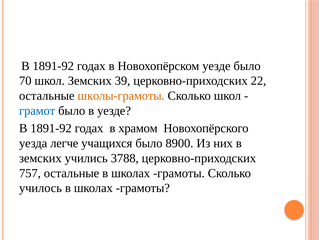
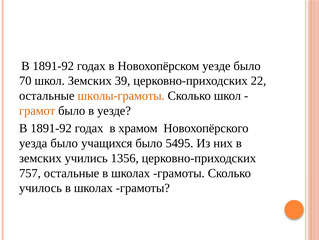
грамот colour: blue -> orange
уезда легче: легче -> было
8900: 8900 -> 5495
3788: 3788 -> 1356
